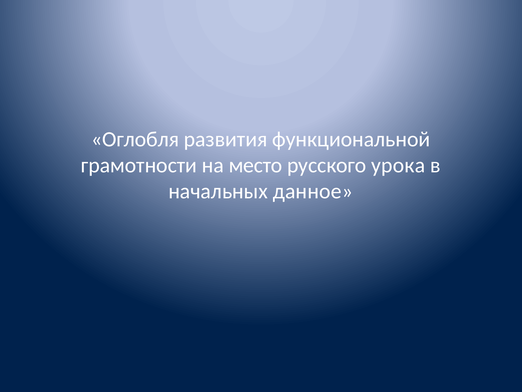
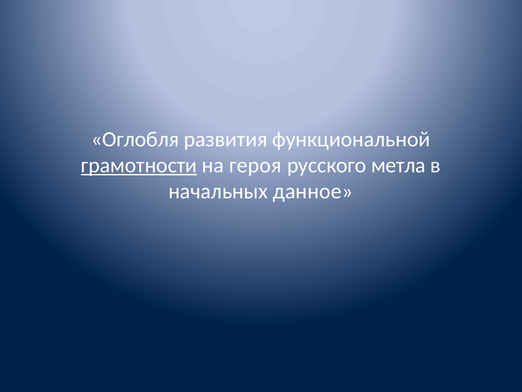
грамотности underline: none -> present
место: место -> героя
урока: урока -> метла
